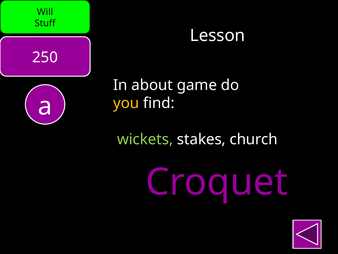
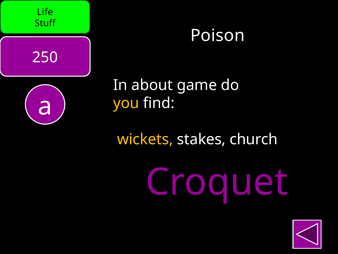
Will: Will -> Life
Lesson: Lesson -> Poison
wickets colour: light green -> yellow
